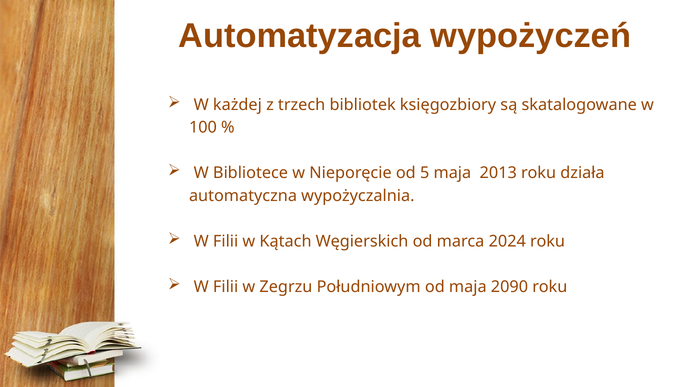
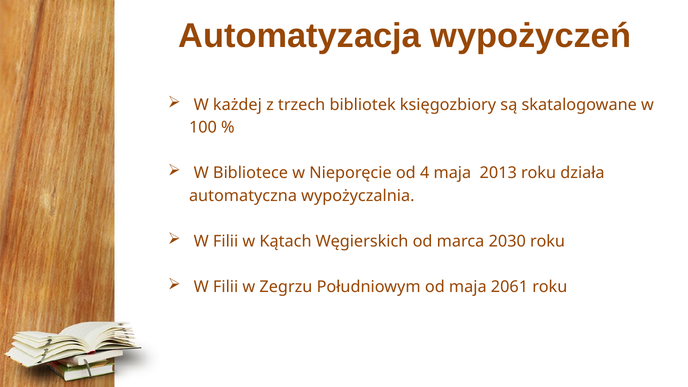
5: 5 -> 4
2024: 2024 -> 2030
2090: 2090 -> 2061
